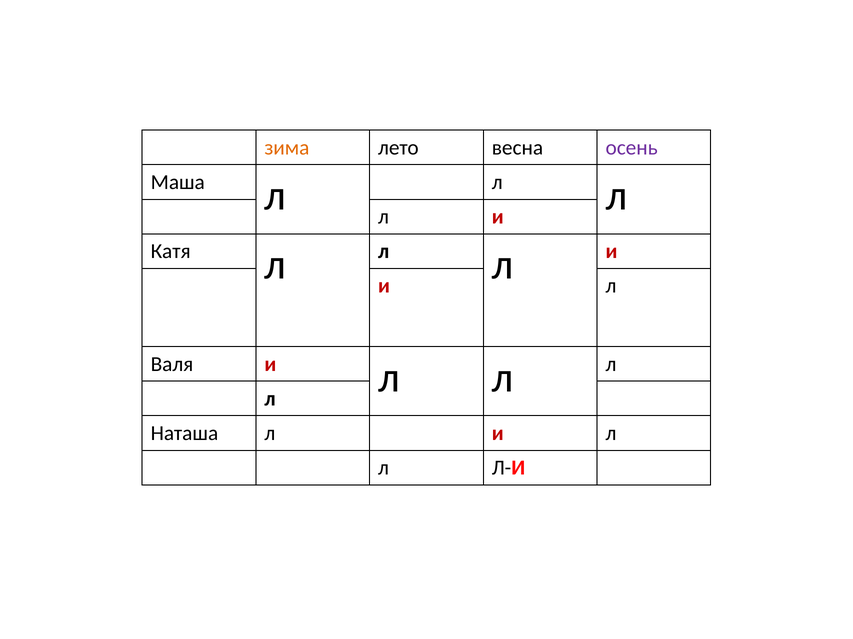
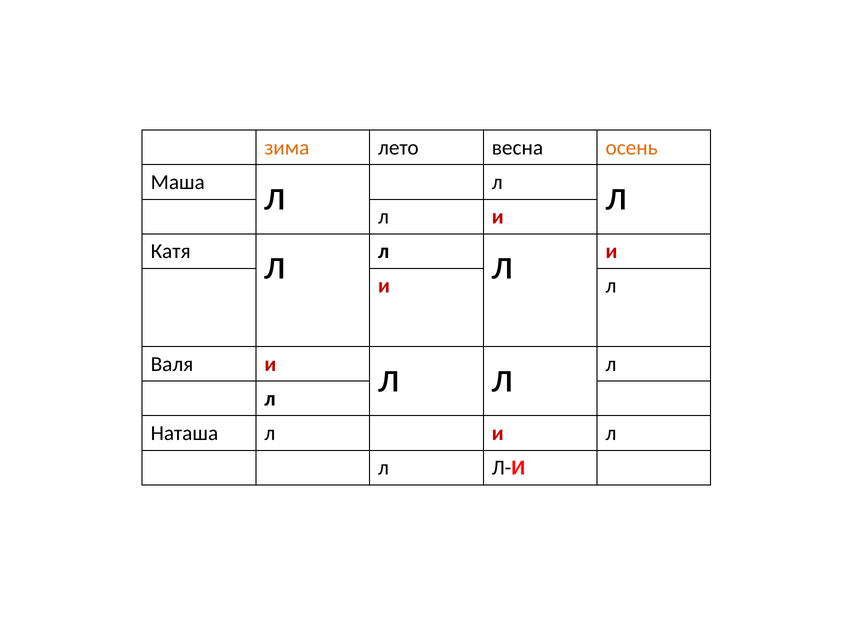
осень colour: purple -> orange
